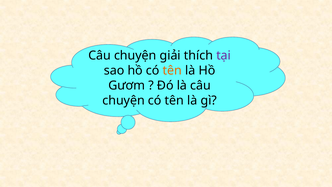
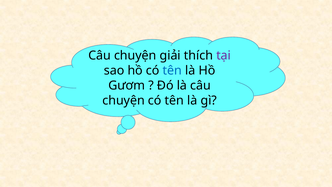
tên at (172, 70) colour: orange -> blue
